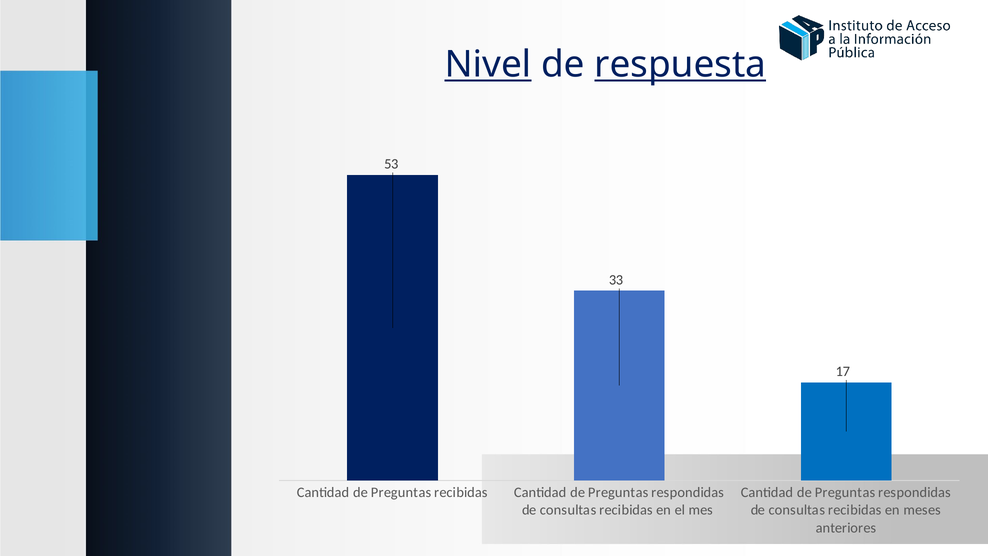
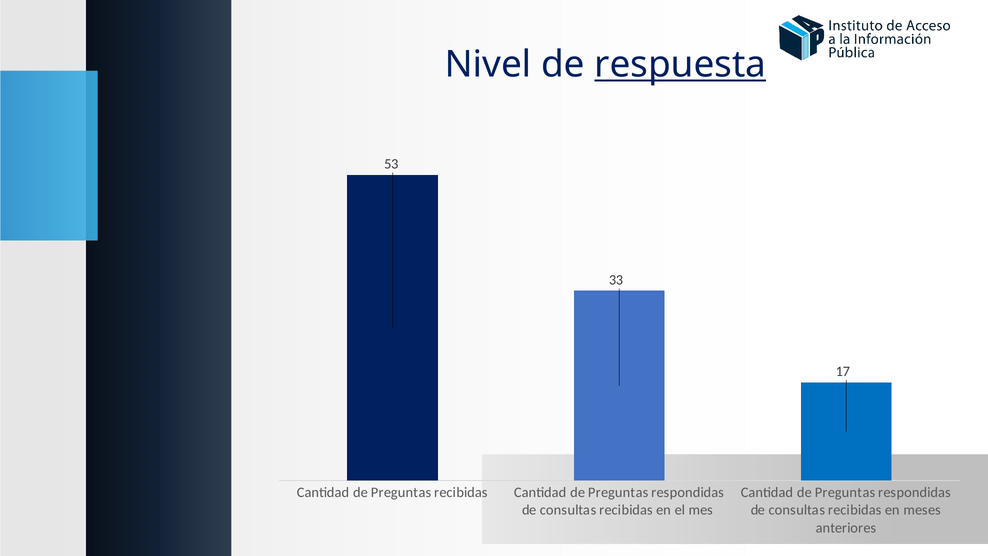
Nivel underline: present -> none
